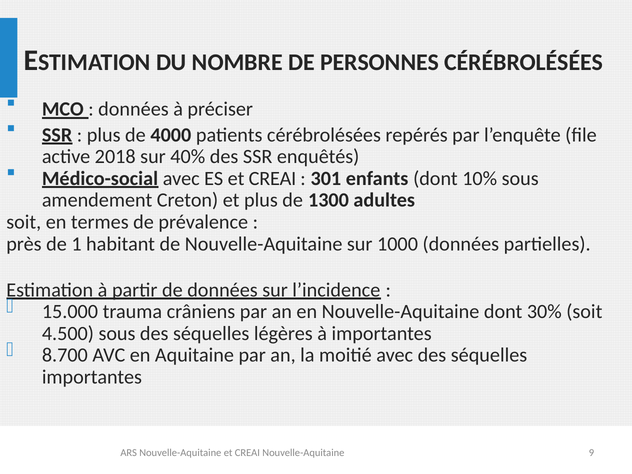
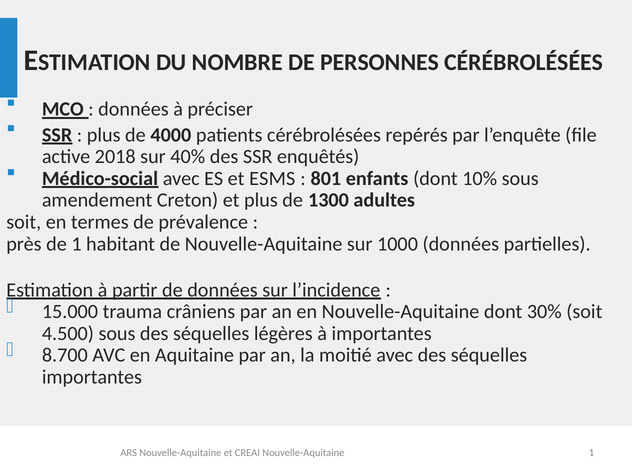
ES et CREAI: CREAI -> ESMS
301: 301 -> 801
Nouvelle-Aquitaine 9: 9 -> 1
